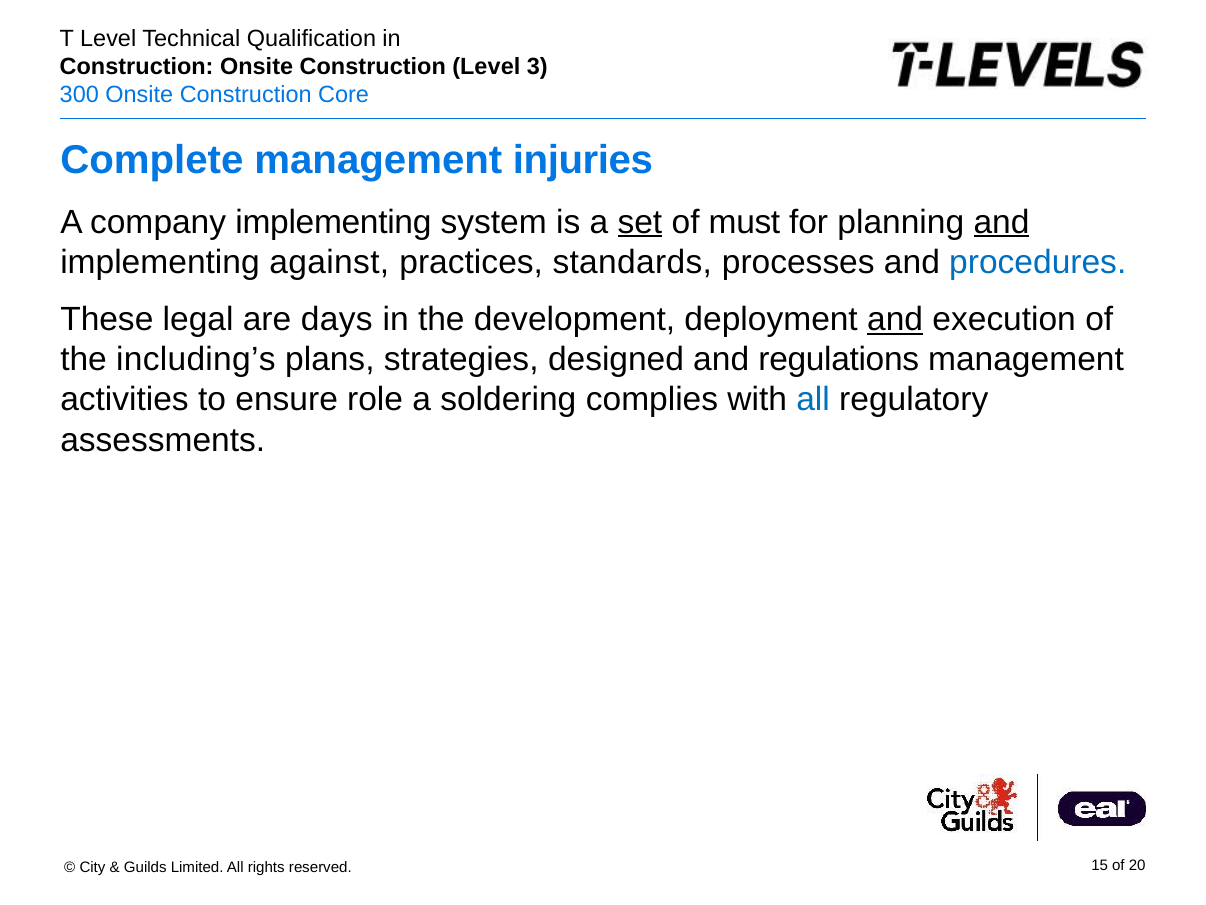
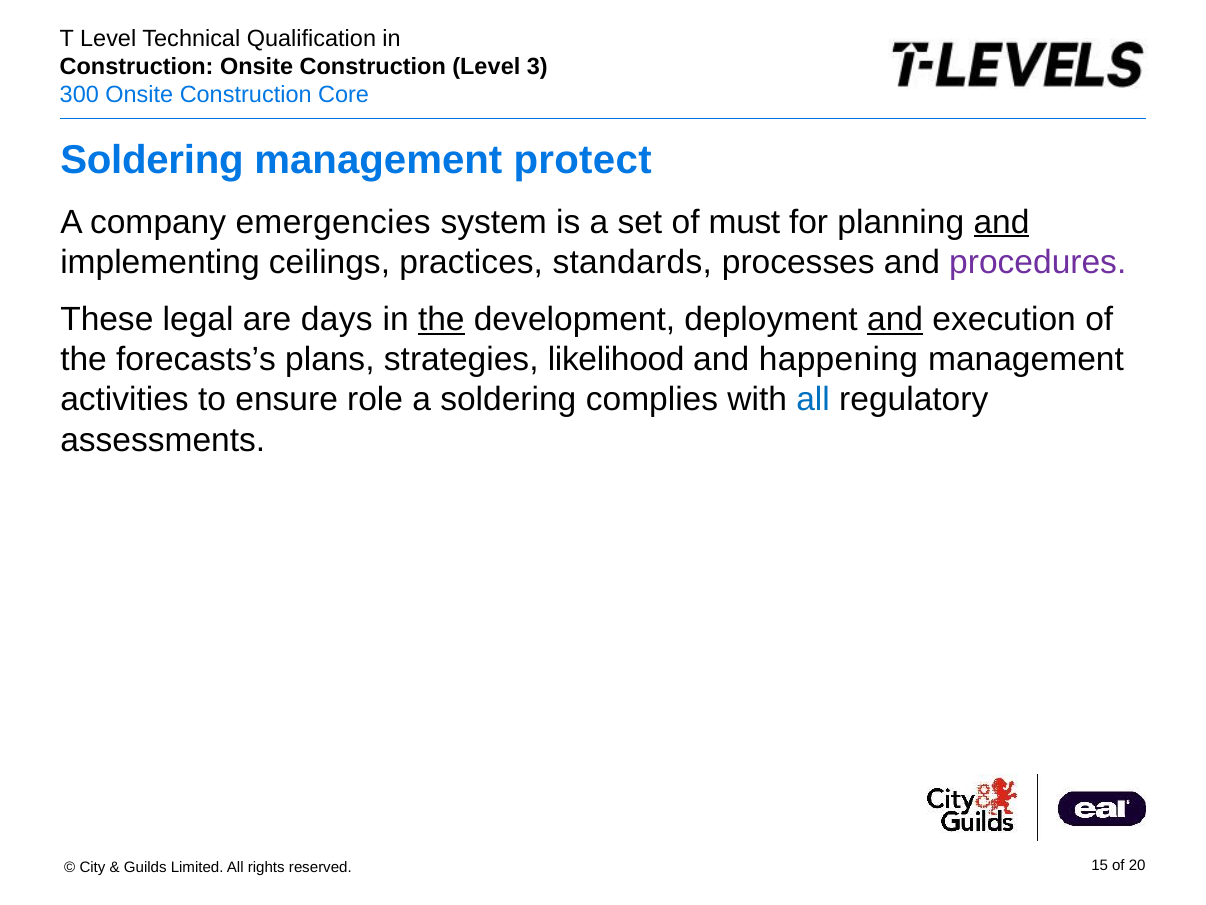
Complete at (152, 160): Complete -> Soldering
injuries: injuries -> protect
company implementing: implementing -> emergencies
set underline: present -> none
against: against -> ceilings
procedures colour: blue -> purple
the at (441, 319) underline: none -> present
including’s: including’s -> forecasts’s
designed: designed -> likelihood
regulations: regulations -> happening
